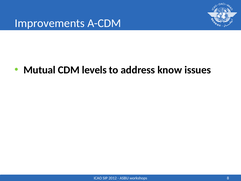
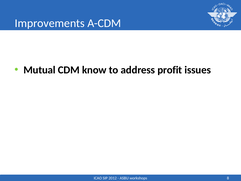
levels: levels -> know
know: know -> profit
